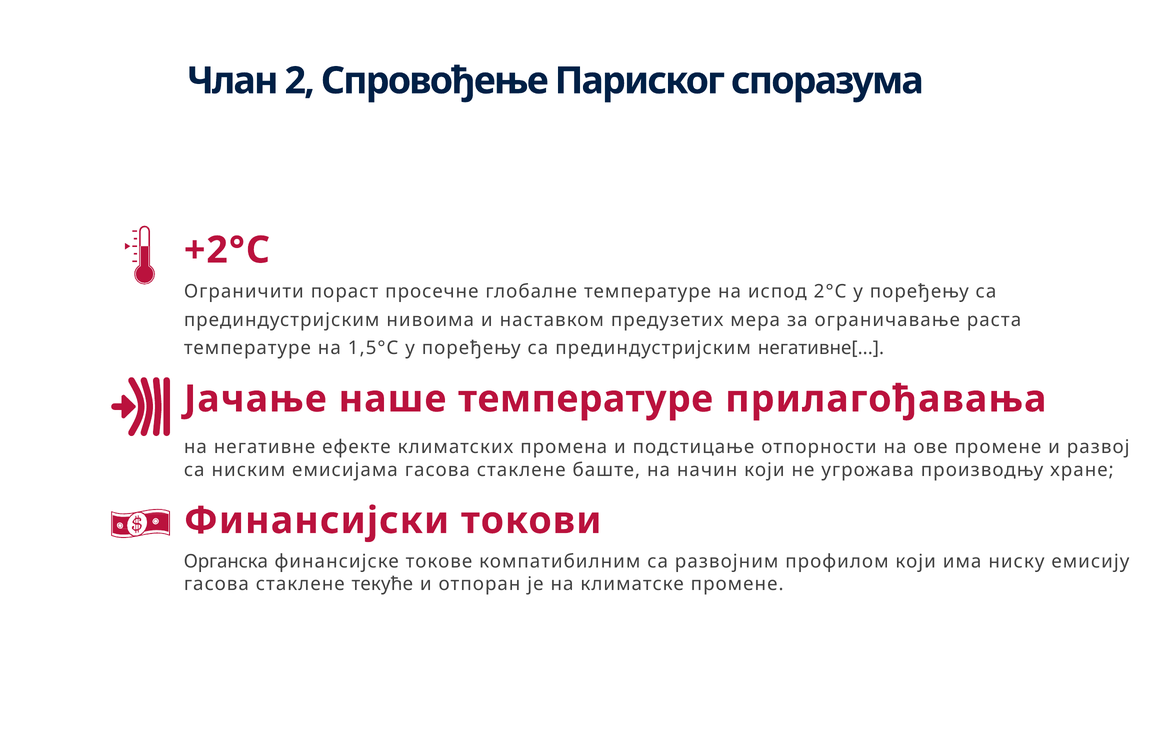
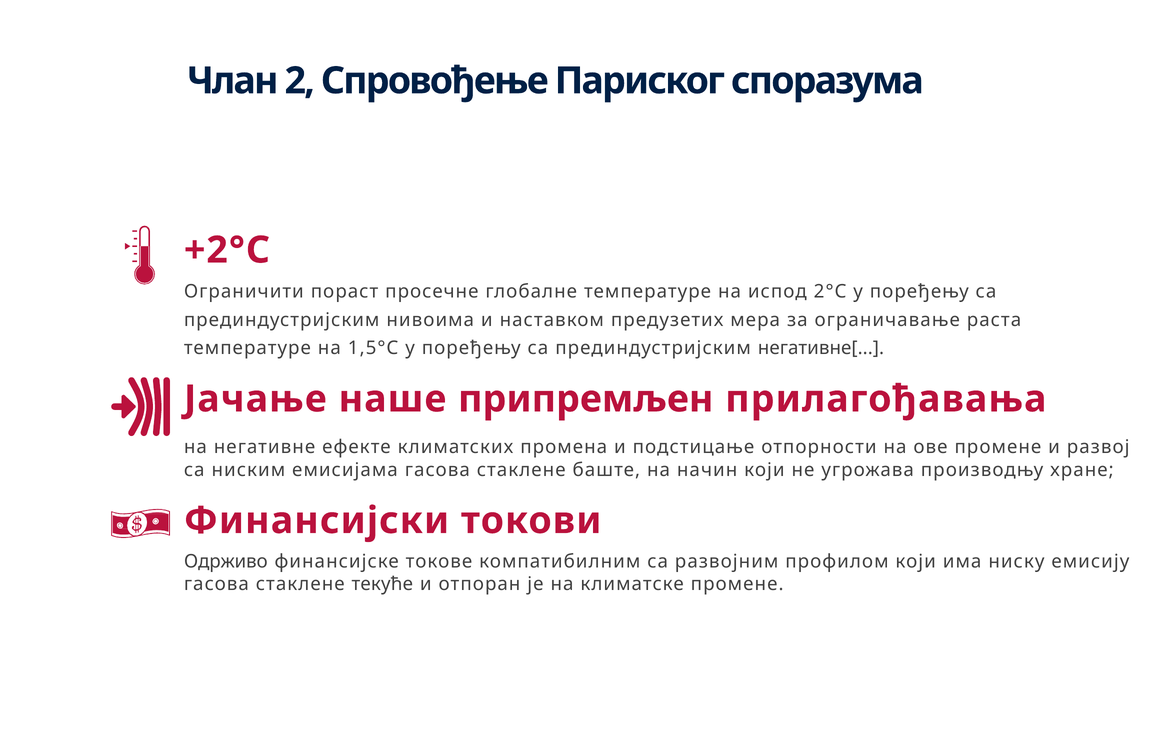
наше температуре: температуре -> припремљен
Органска: Органска -> Одрживо
